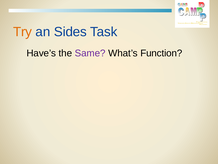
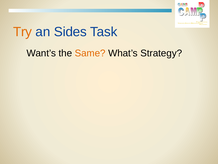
Have’s: Have’s -> Want’s
Same colour: purple -> orange
Function: Function -> Strategy
